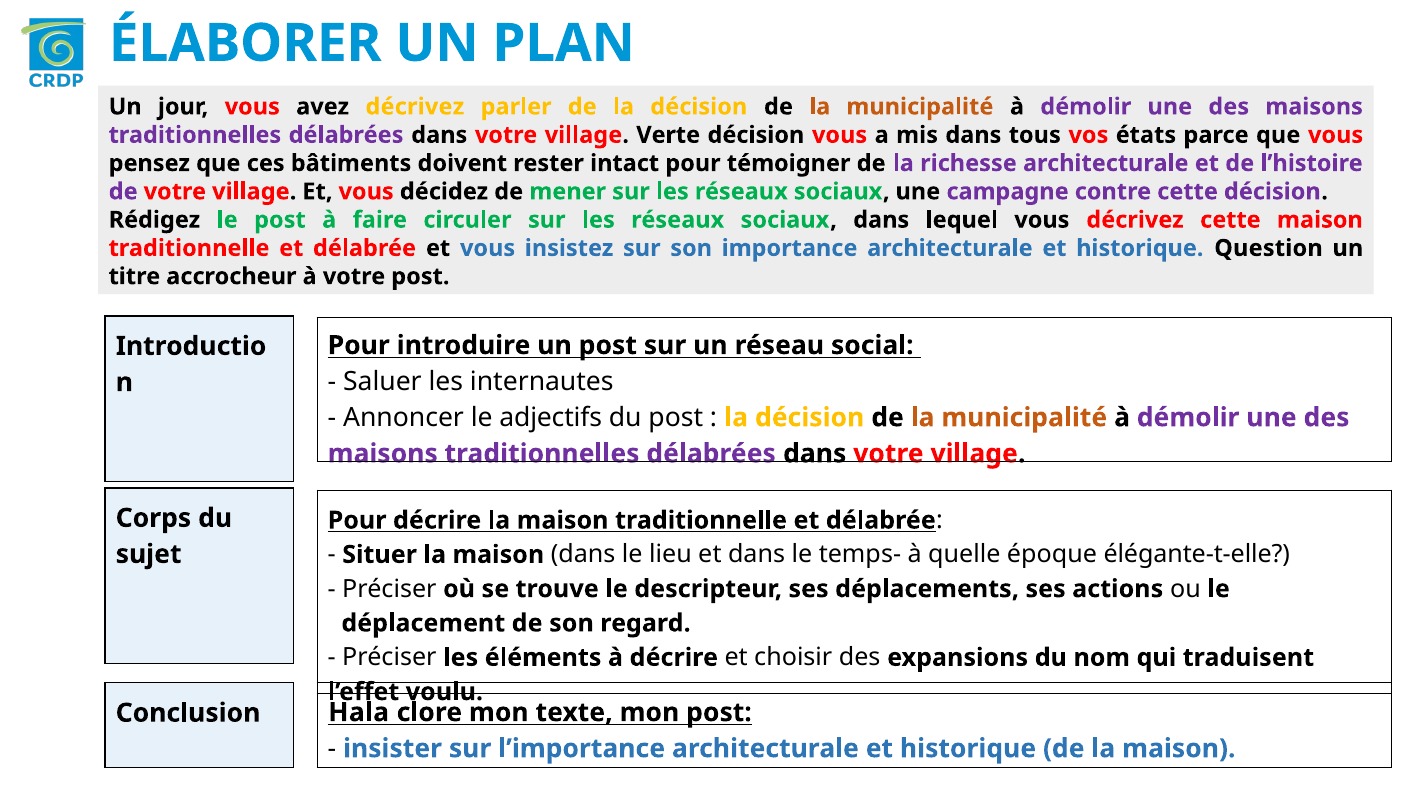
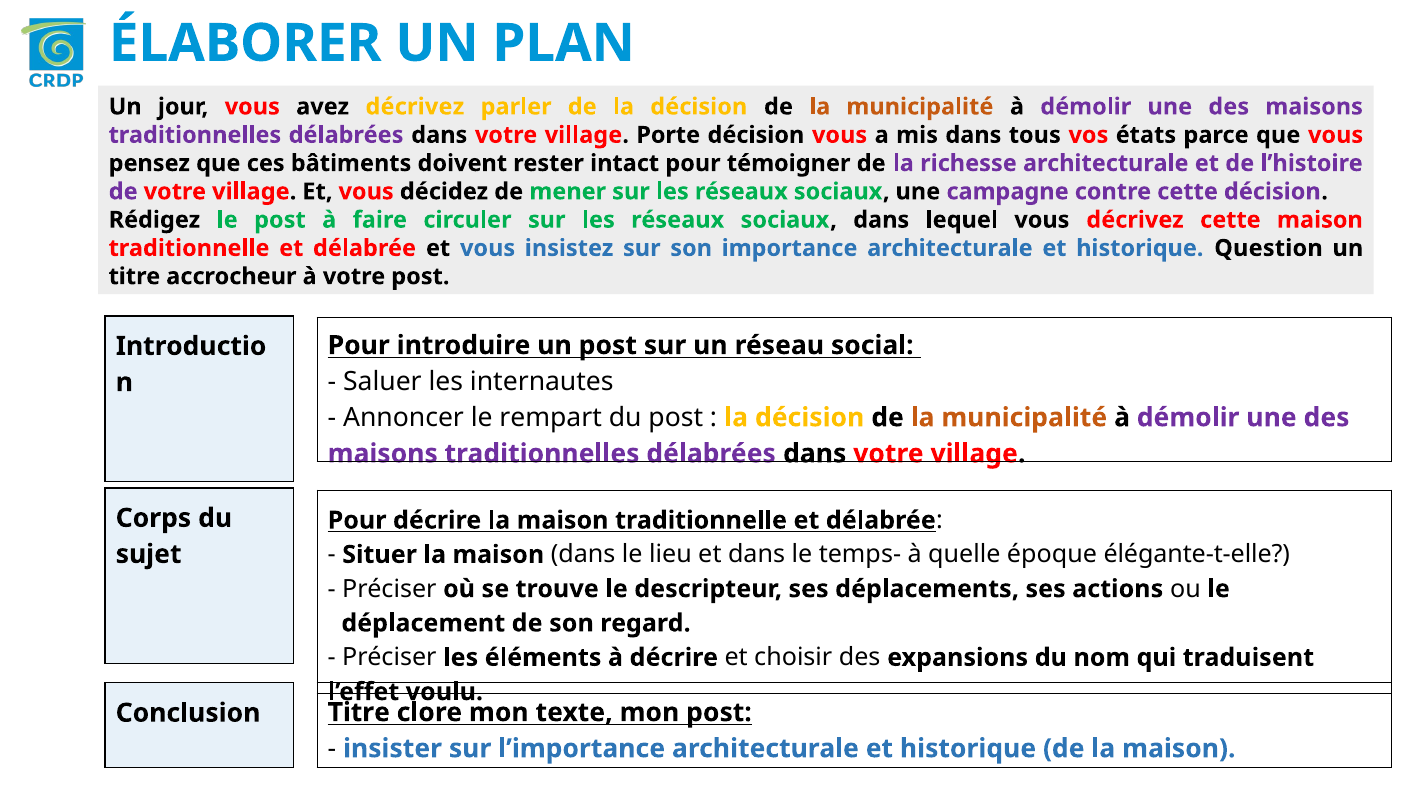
Verte: Verte -> Porte
adjectifs: adjectifs -> rempart
Hala at (359, 713): Hala -> Titre
